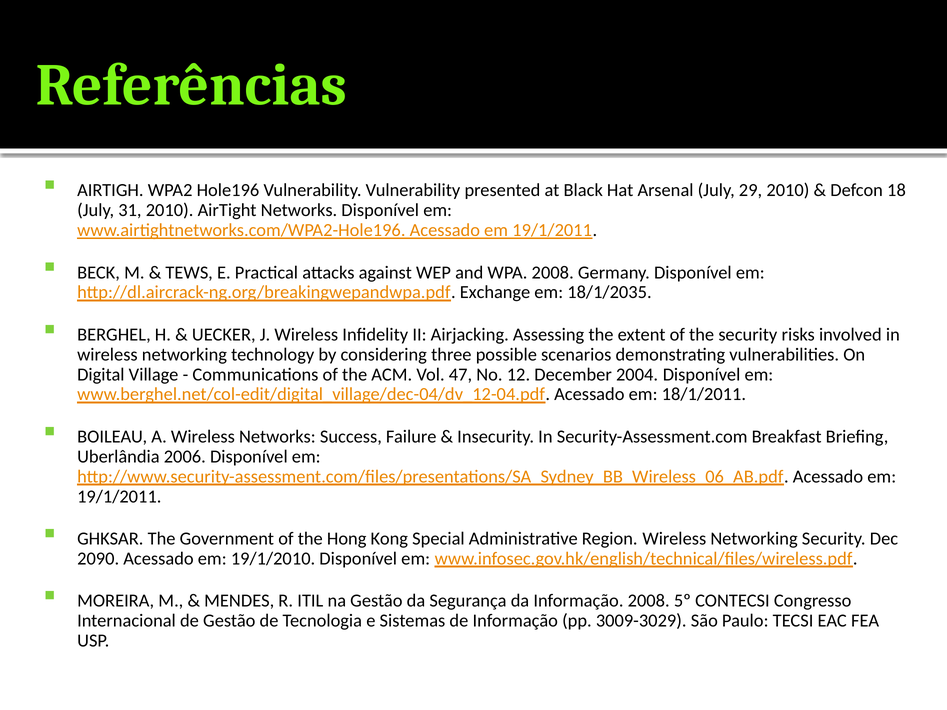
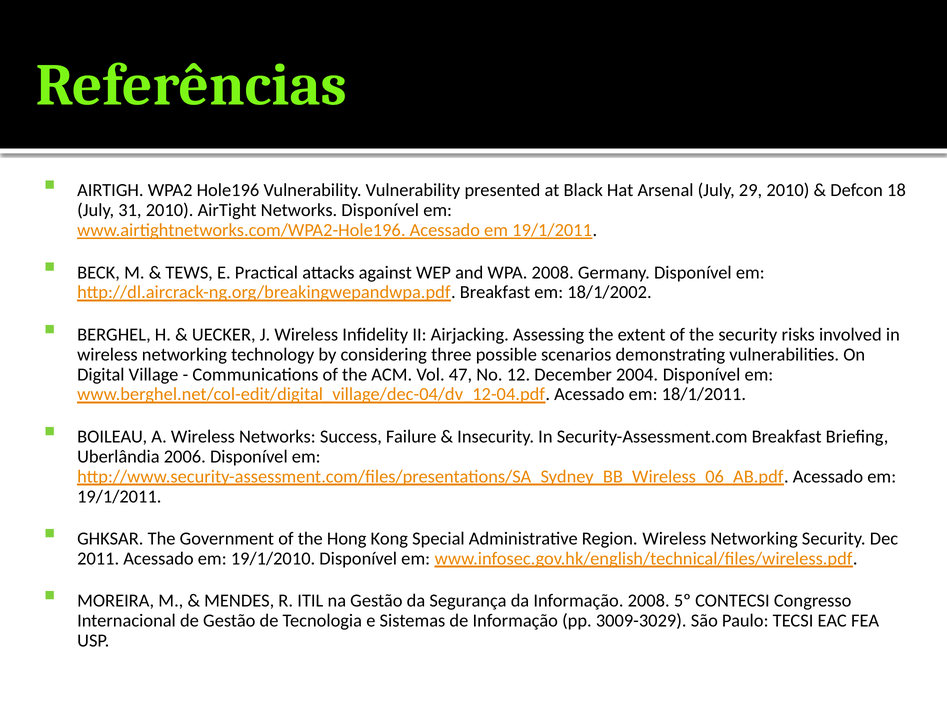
http://dl.aircrack-ng.org/breakingwepandwpa.pdf Exchange: Exchange -> Breakfast
18/1/2035: 18/1/2035 -> 18/1/2002
2090: 2090 -> 2011
